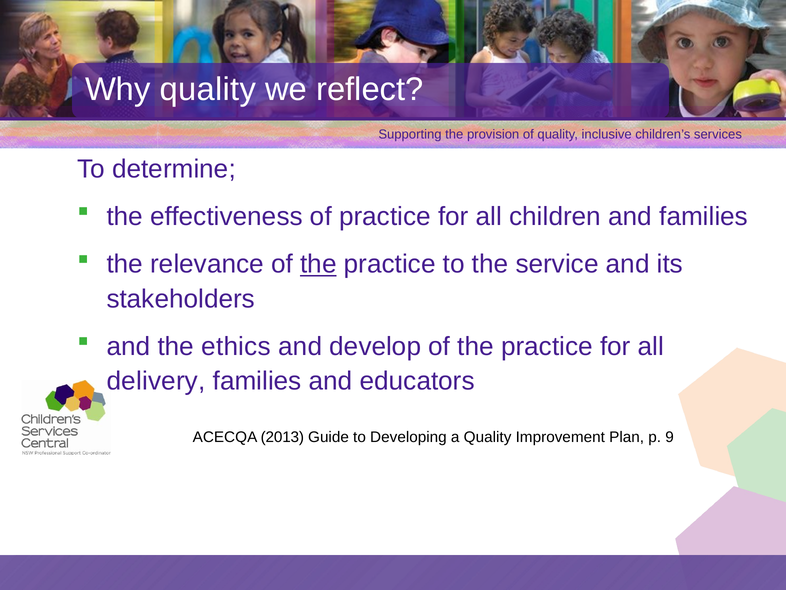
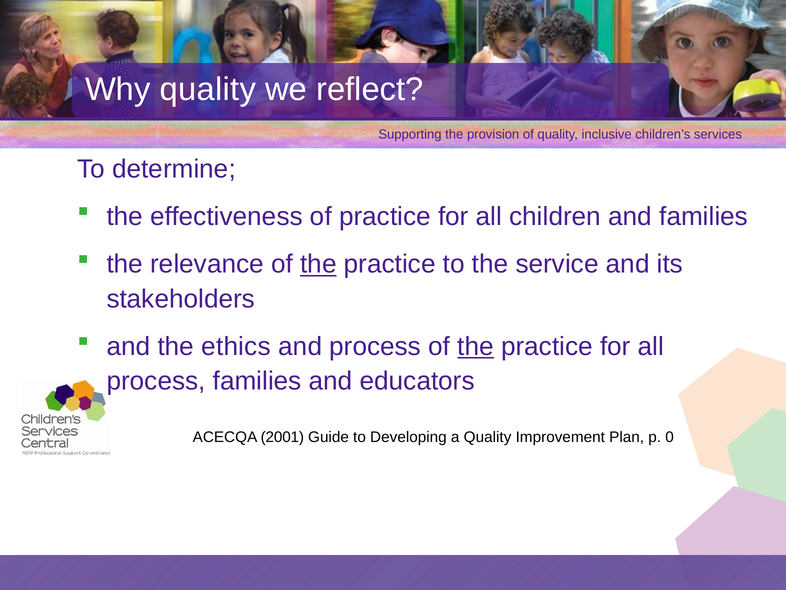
and develop: develop -> process
the at (476, 346) underline: none -> present
delivery at (156, 381): delivery -> process
2013: 2013 -> 2001
9: 9 -> 0
